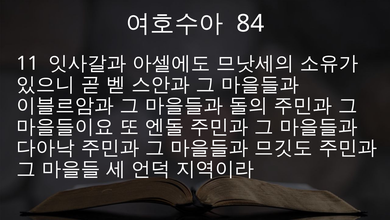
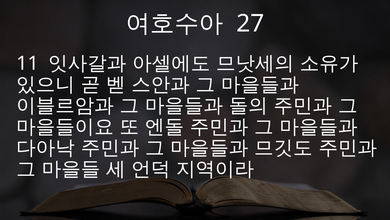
84: 84 -> 27
